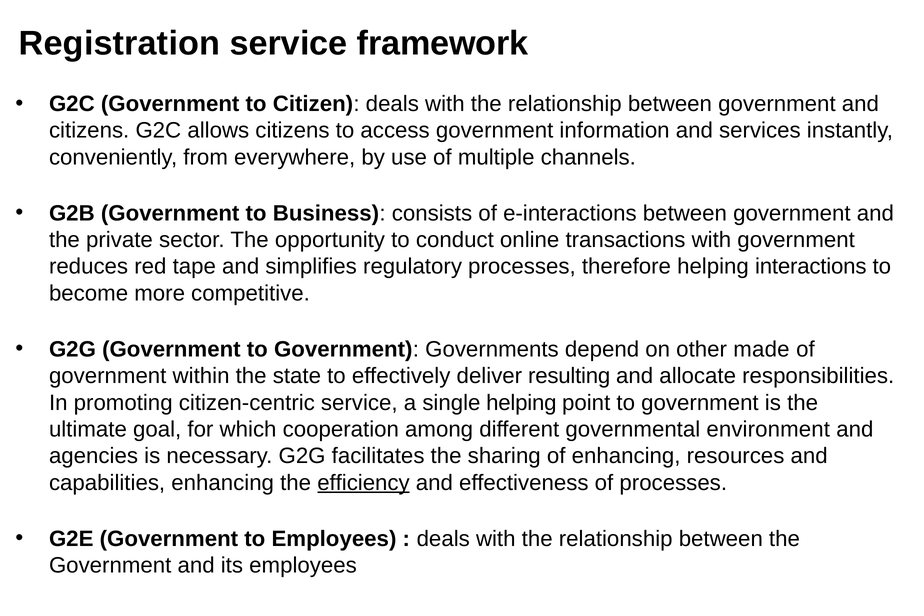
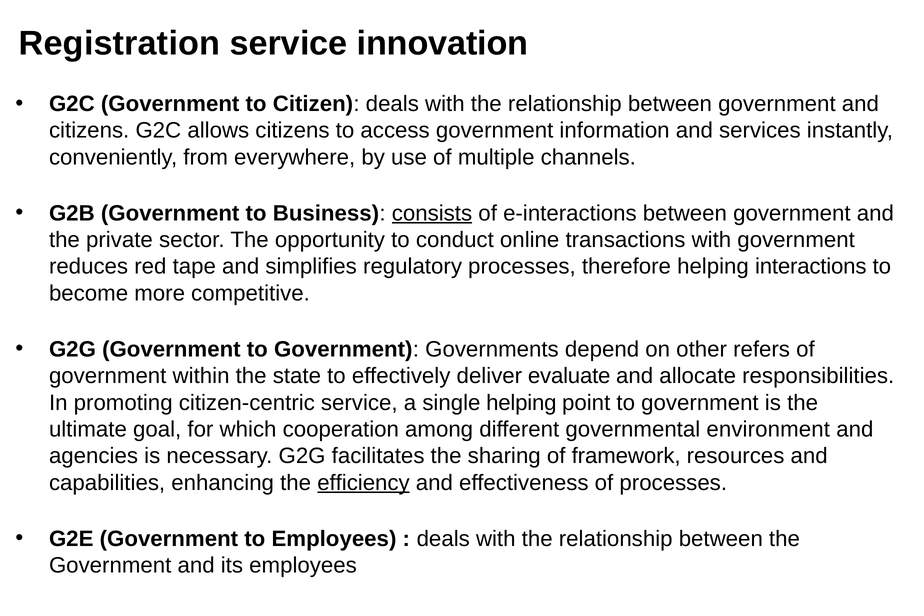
framework: framework -> innovation
consists underline: none -> present
made: made -> refers
resulting: resulting -> evaluate
of enhancing: enhancing -> framework
